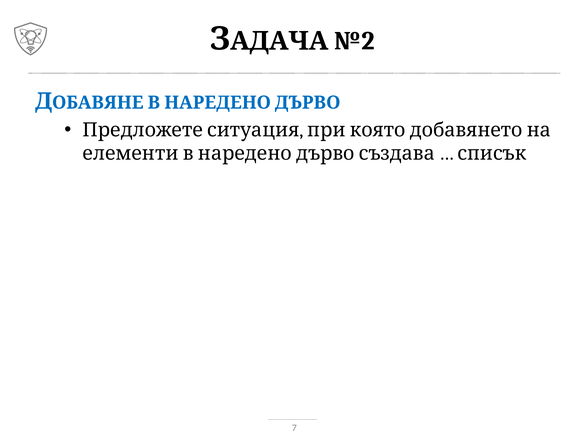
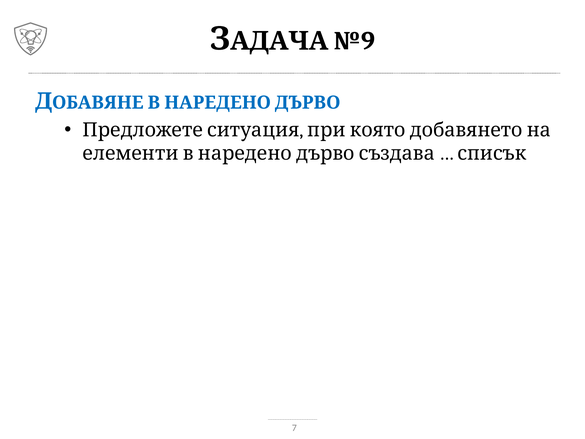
№2: №2 -> №9
